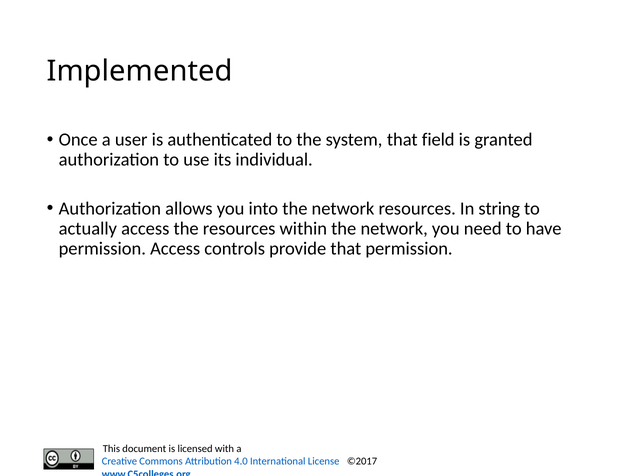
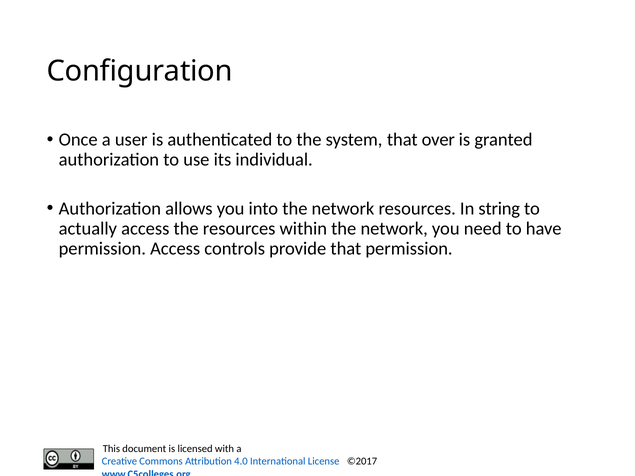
Implemented: Implemented -> Configuration
field: field -> over
